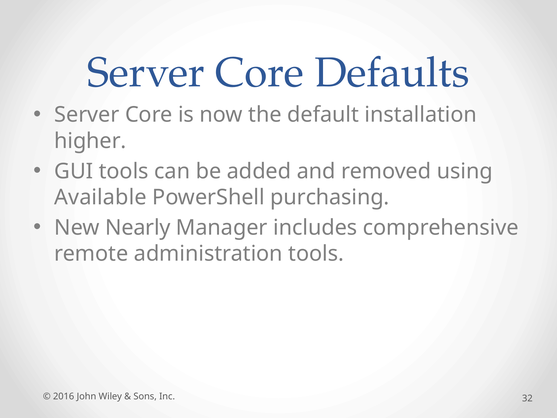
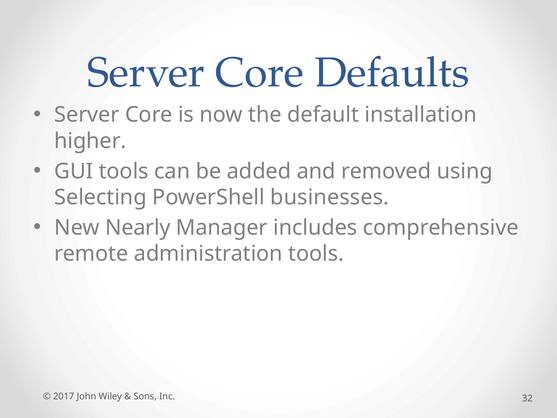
Available: Available -> Selecting
purchasing: purchasing -> businesses
2016: 2016 -> 2017
